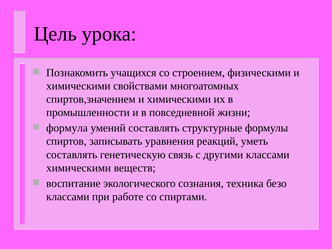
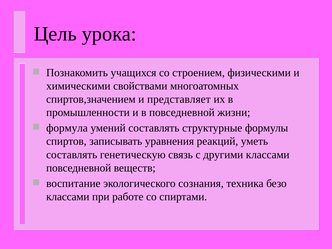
спиртов,значением и химическими: химическими -> представляет
химическими at (79, 168): химическими -> повседневной
